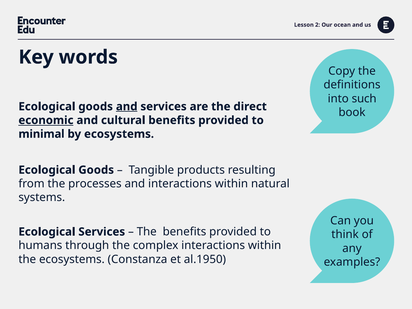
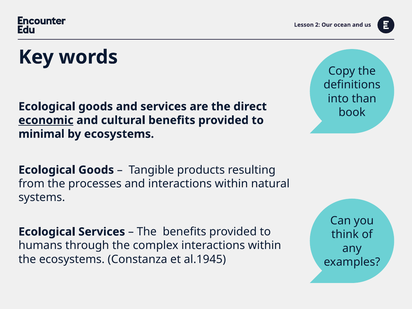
such: such -> than
and at (127, 107) underline: present -> none
al.1950: al.1950 -> al.1945
